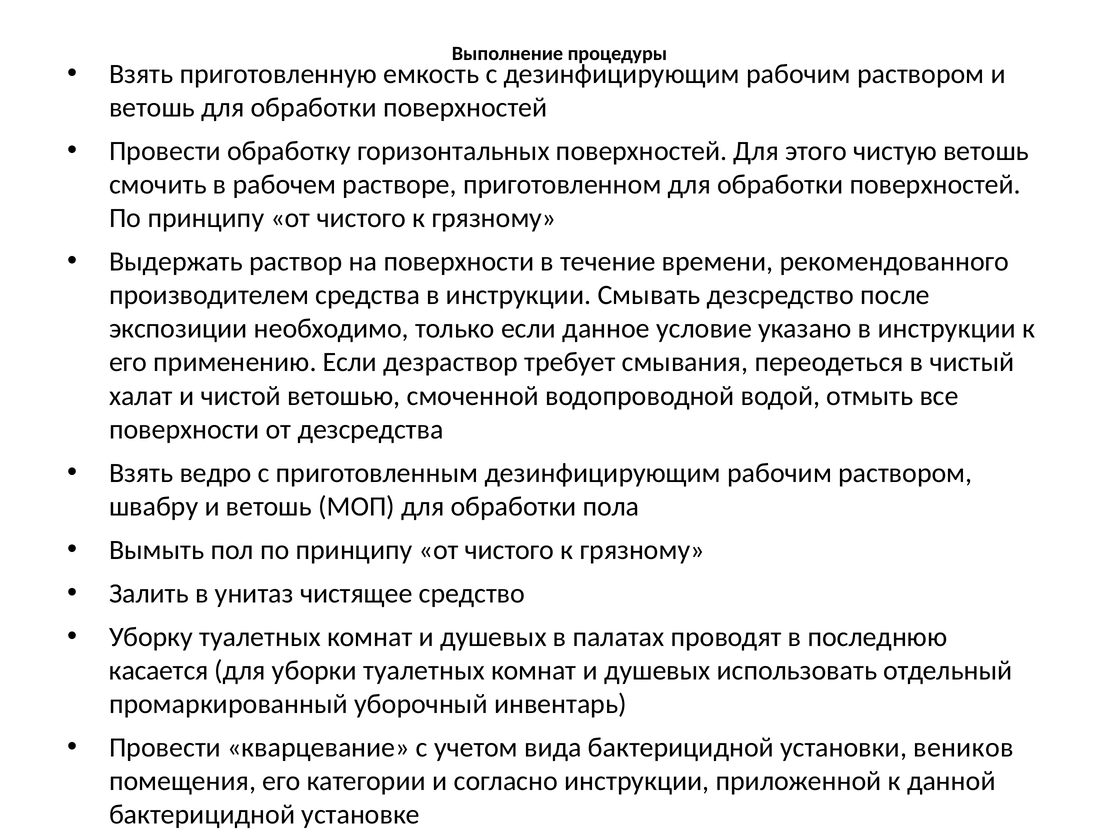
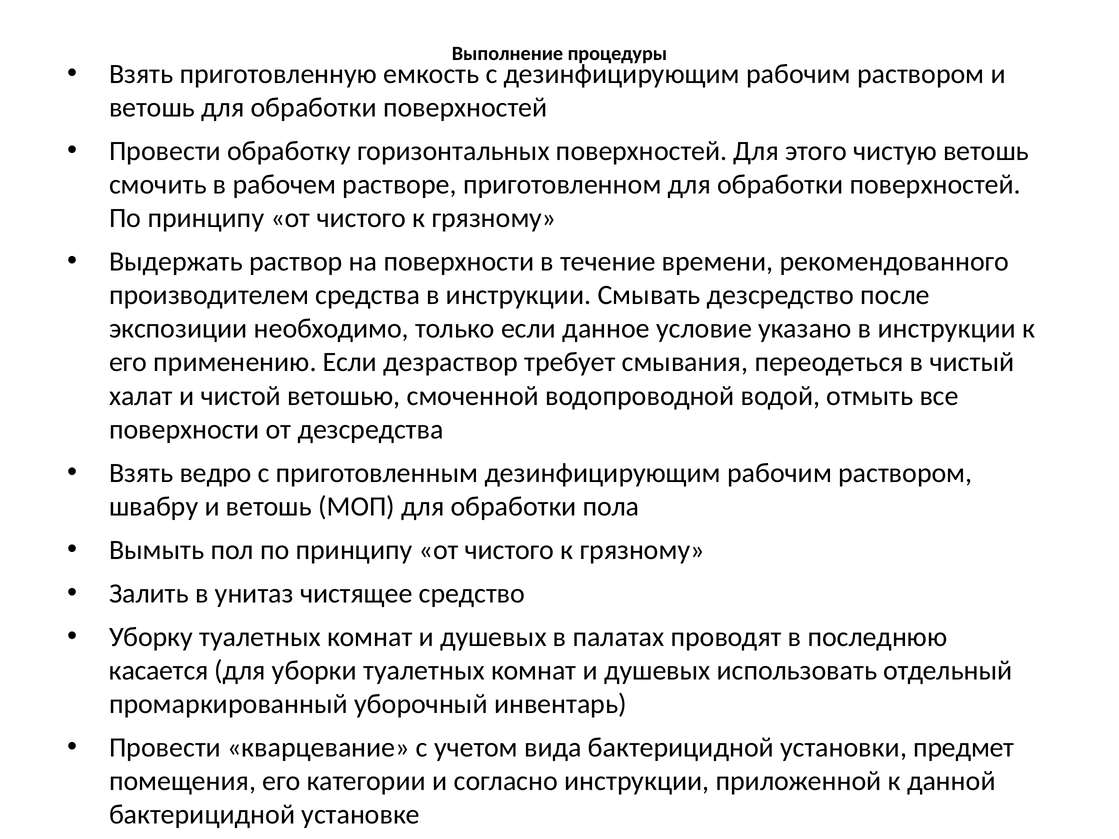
веников: веников -> предмет
